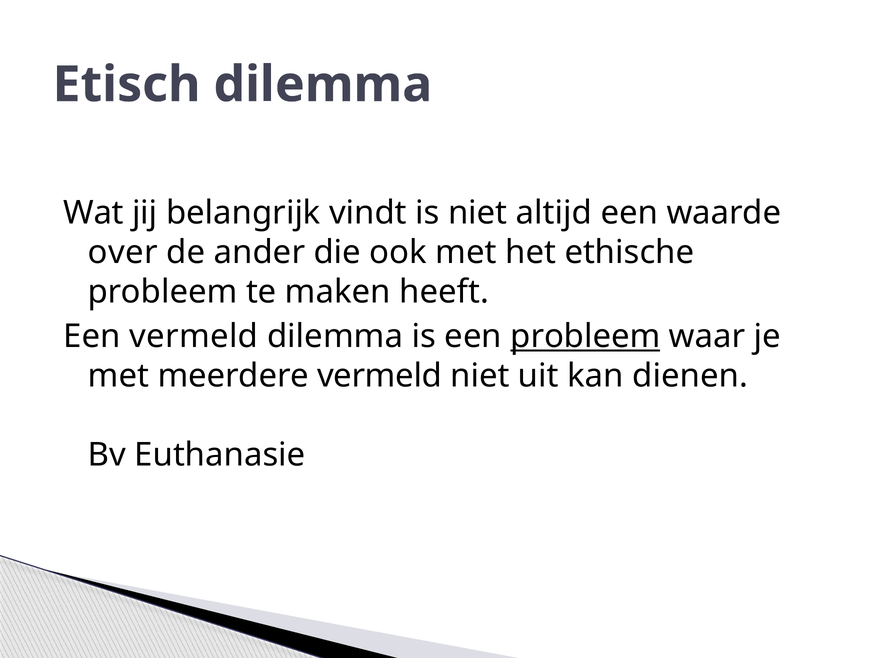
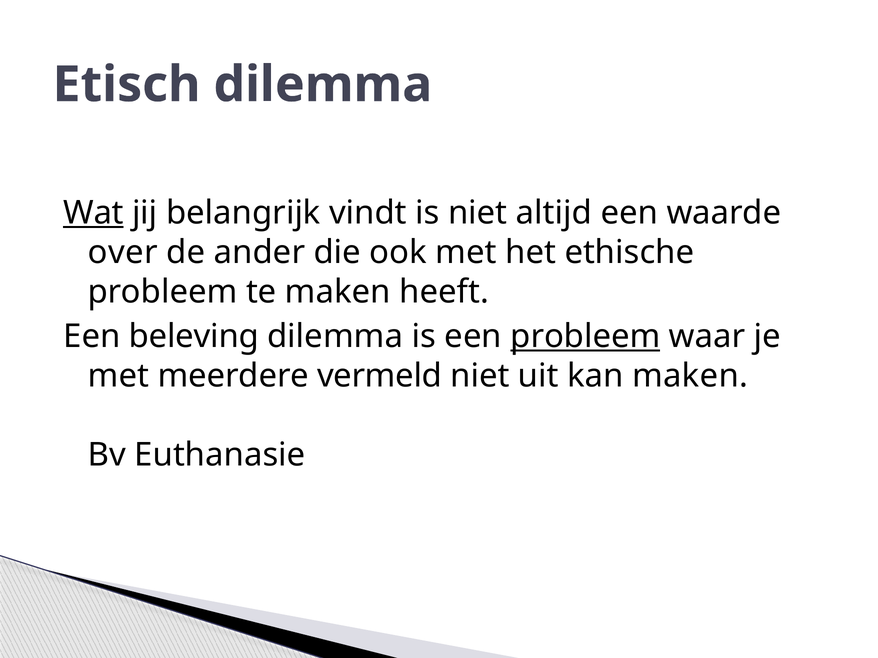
Wat underline: none -> present
Een vermeld: vermeld -> beleving
kan dienen: dienen -> maken
